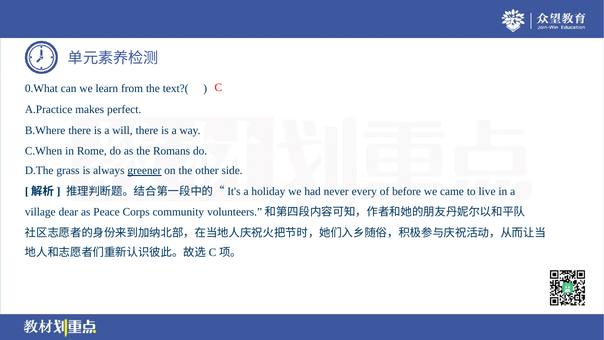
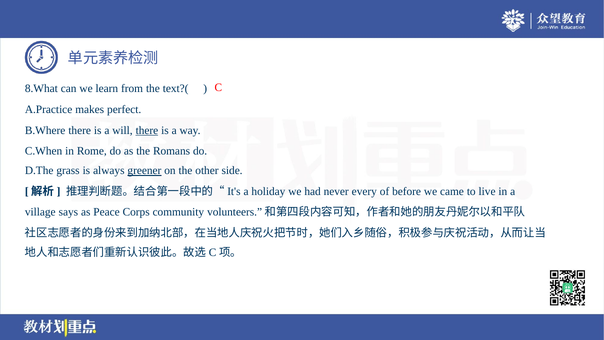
0.What: 0.What -> 8.What
there at (147, 130) underline: none -> present
dear: dear -> says
